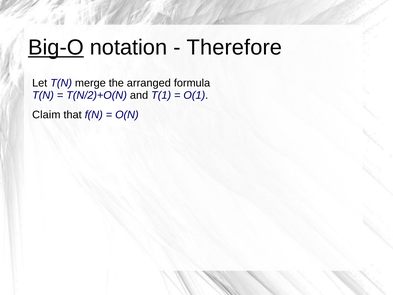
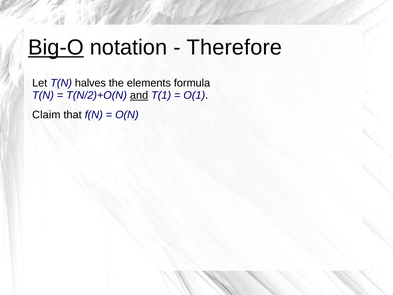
merge: merge -> halves
arranged: arranged -> elements
and underline: none -> present
